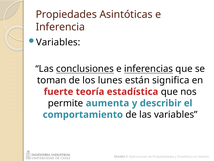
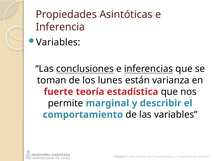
significa: significa -> varianza
aumenta: aumenta -> marginal
